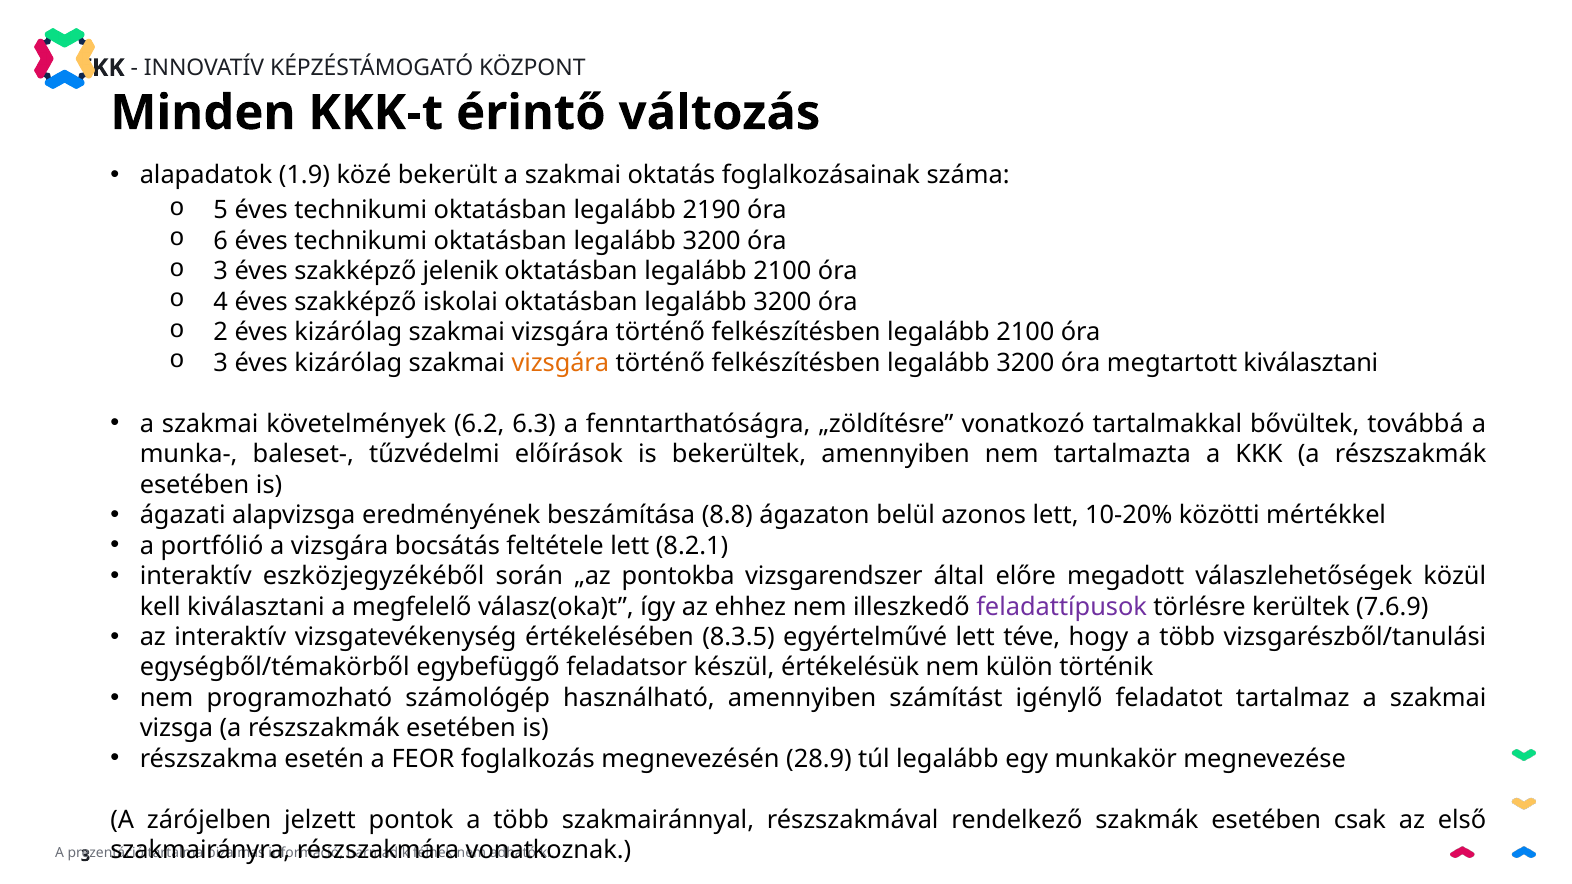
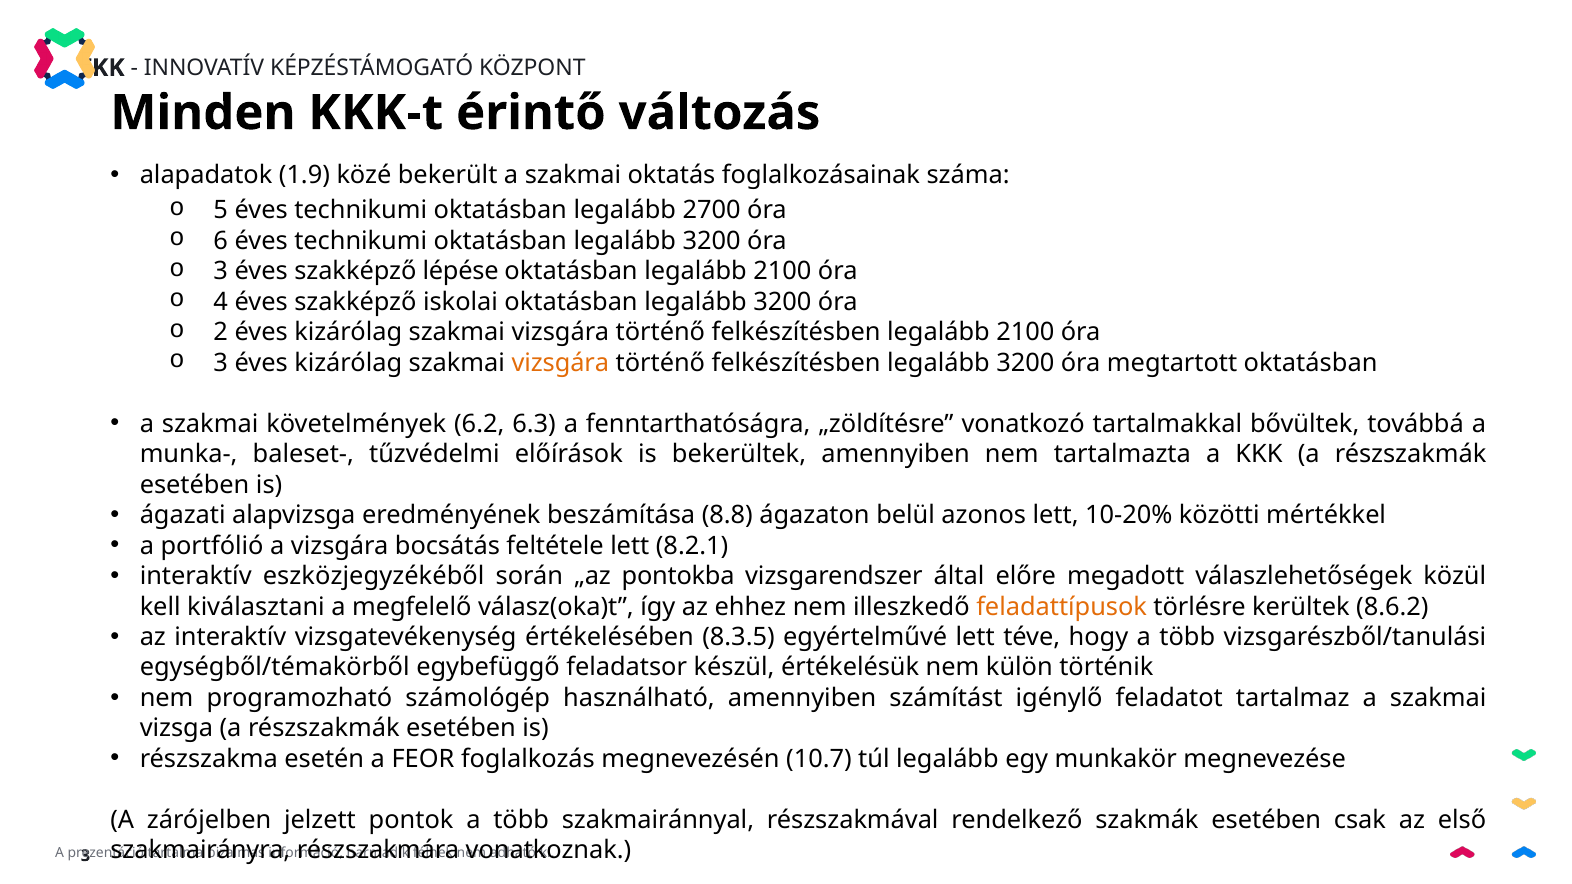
2190: 2190 -> 2700
jelenik: jelenik -> lépése
megtartott kiválasztani: kiválasztani -> oktatásban
feladattípusok colour: purple -> orange
7.6.9: 7.6.9 -> 8.6.2
28.9: 28.9 -> 10.7
